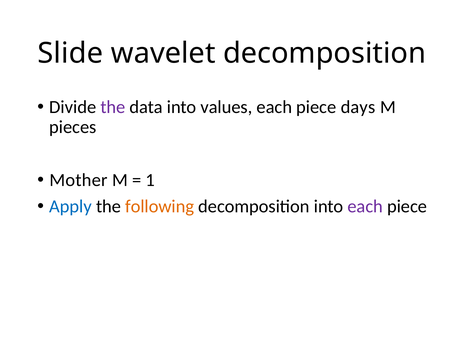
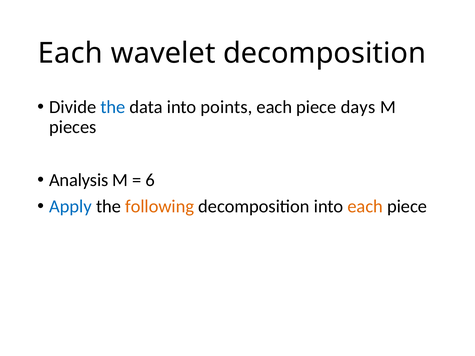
Slide at (70, 53): Slide -> Each
the at (113, 107) colour: purple -> blue
values: values -> points
Mother: Mother -> Analysis
1: 1 -> 6
each at (365, 207) colour: purple -> orange
